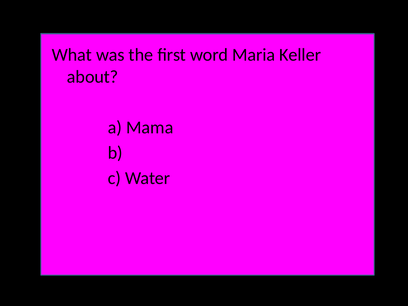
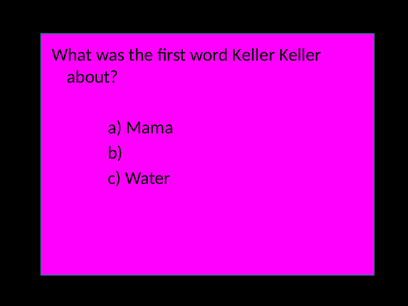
word Maria: Maria -> Keller
